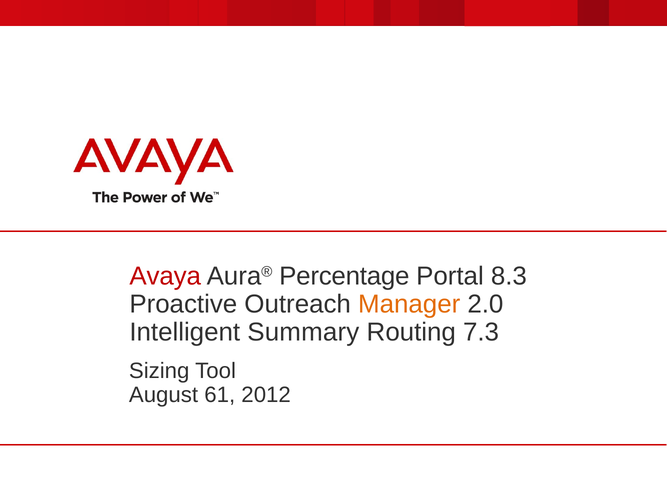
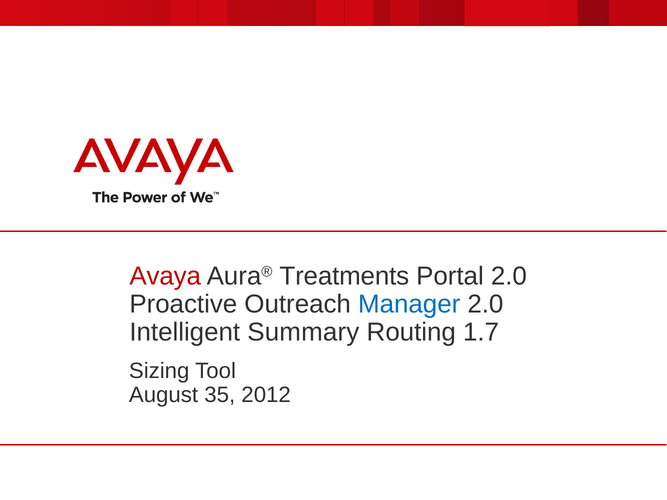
Percentage: Percentage -> Treatments
Portal 8.3: 8.3 -> 2.0
Manager colour: orange -> blue
7.3: 7.3 -> 1.7
61: 61 -> 35
